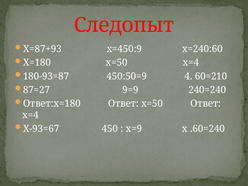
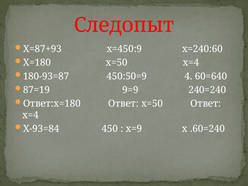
60=210: 60=210 -> 60=640
87=27: 87=27 -> 87=19
X-93=67: X-93=67 -> X-93=84
